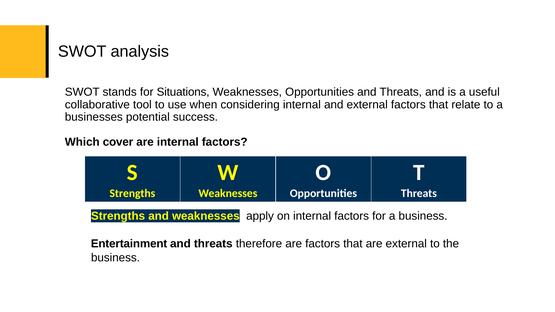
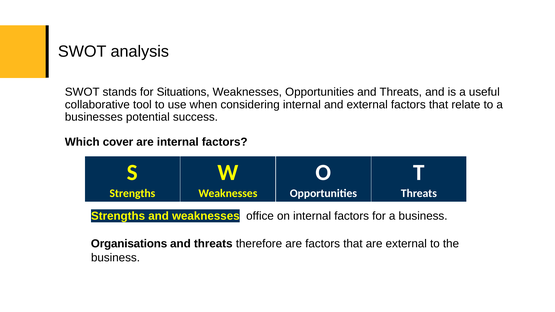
apply: apply -> office
Entertainment: Entertainment -> Organisations
